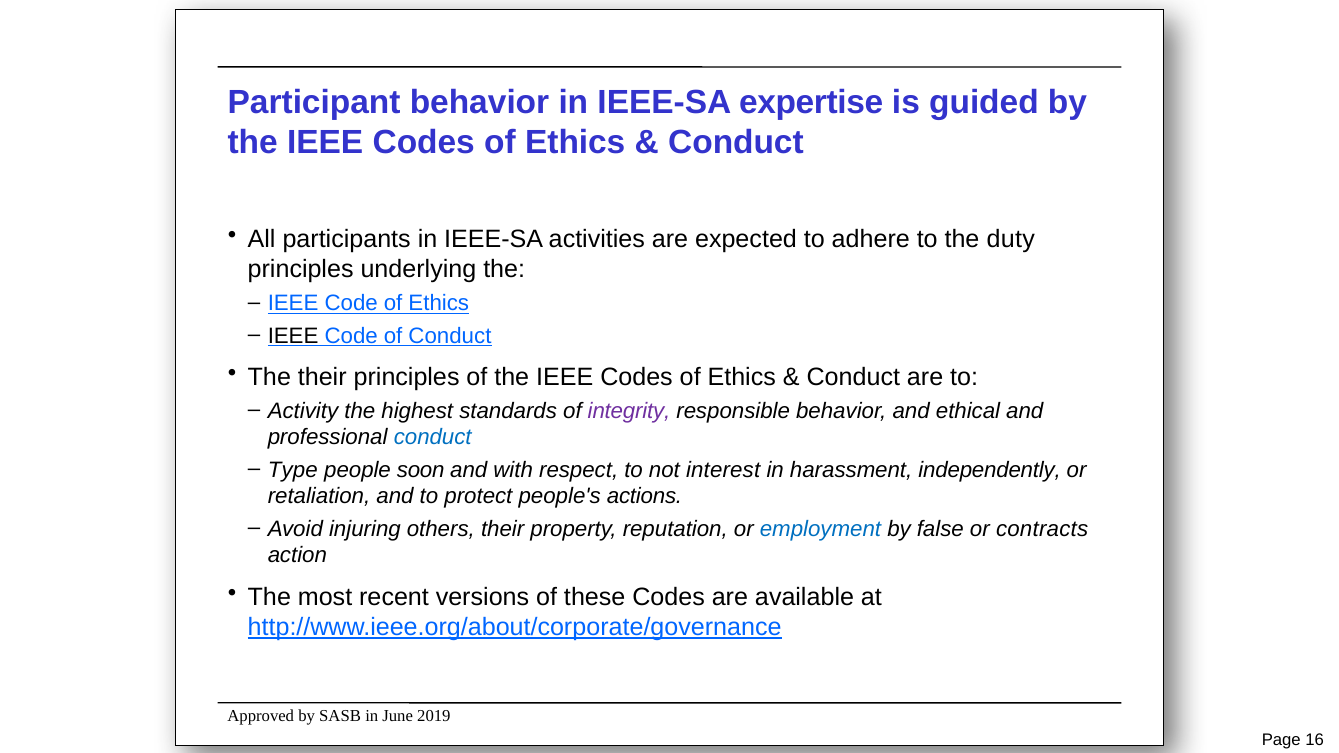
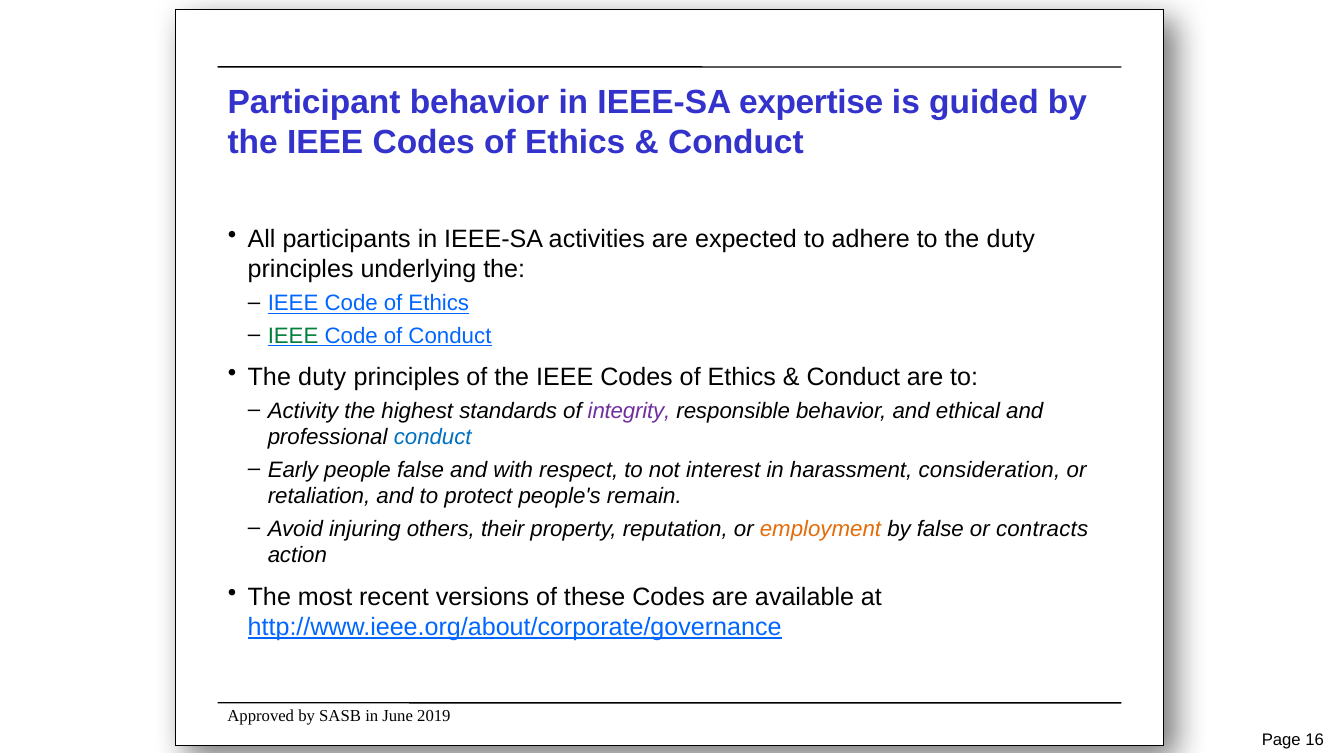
IEEE at (293, 336) colour: black -> green
their at (322, 377): their -> duty
Type: Type -> Early
people soon: soon -> false
independently: independently -> consideration
actions: actions -> remain
employment colour: blue -> orange
